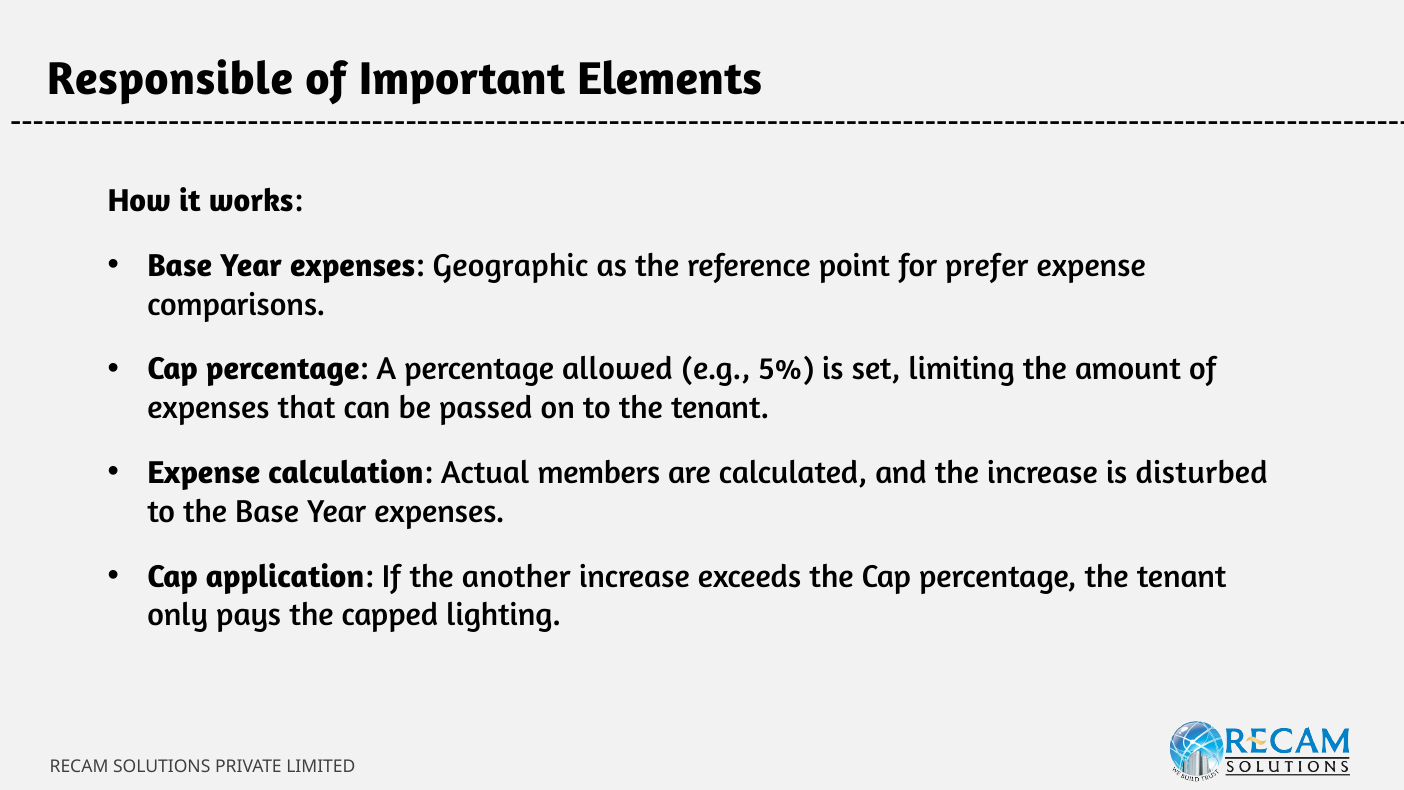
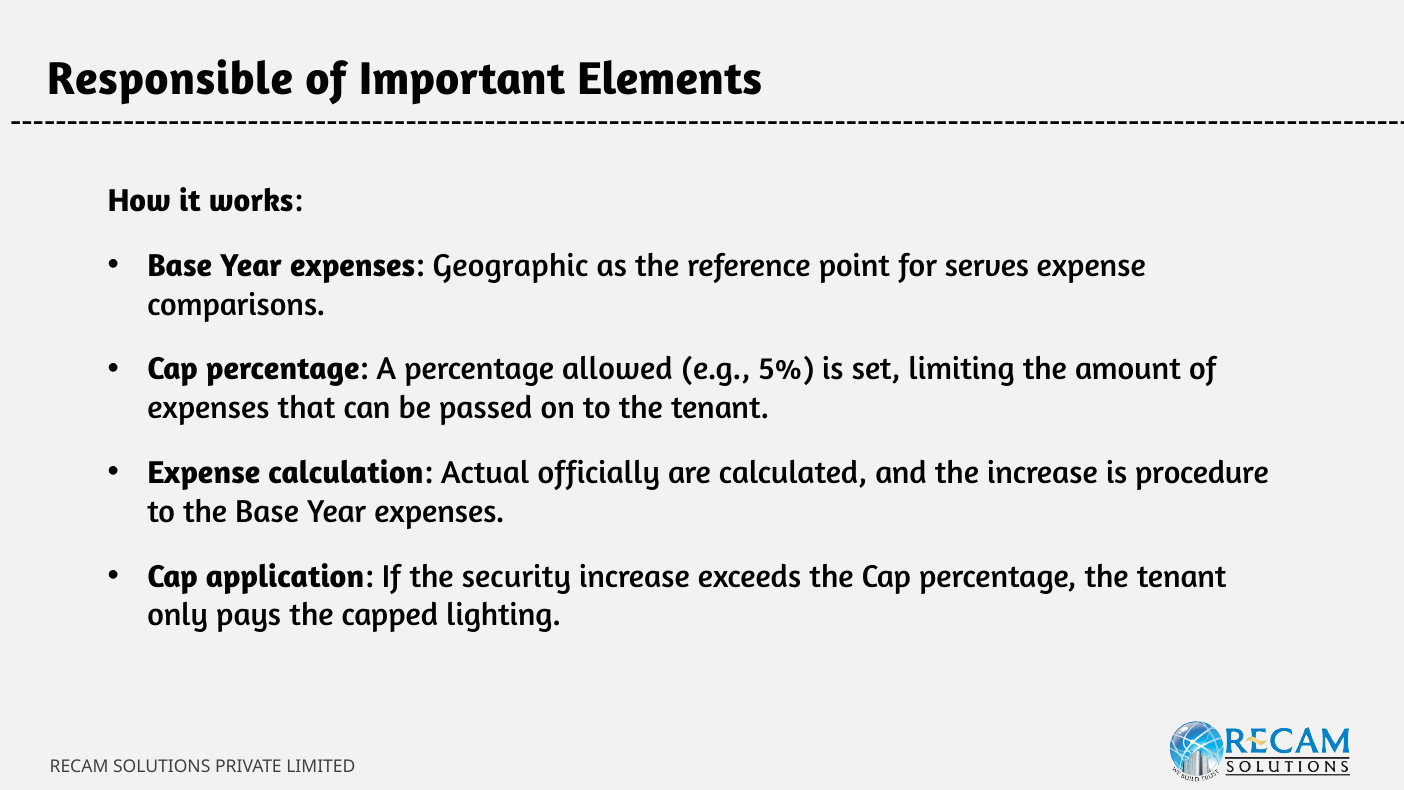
prefer: prefer -> serves
members: members -> officially
disturbed: disturbed -> procedure
another: another -> security
